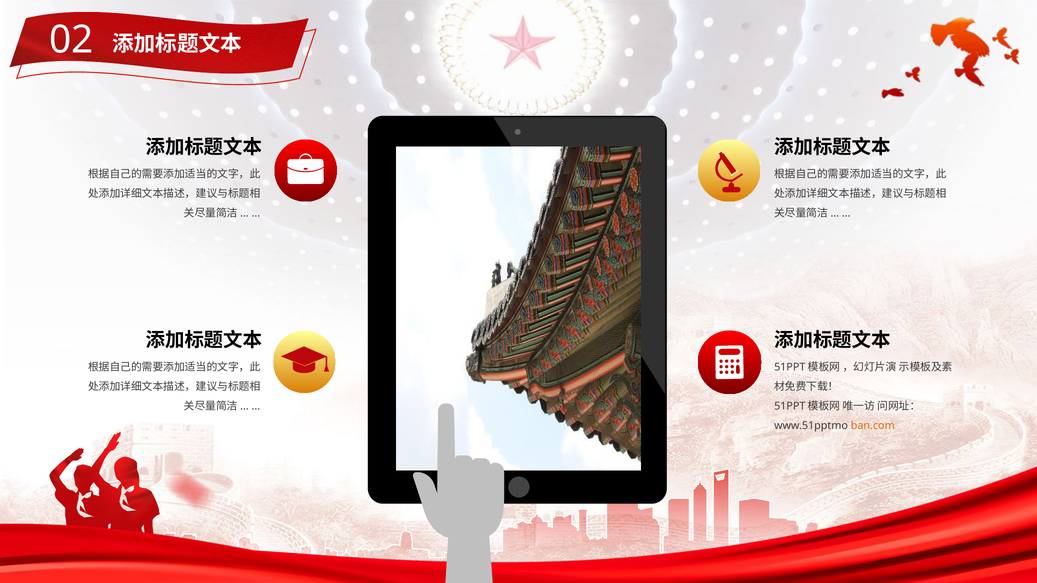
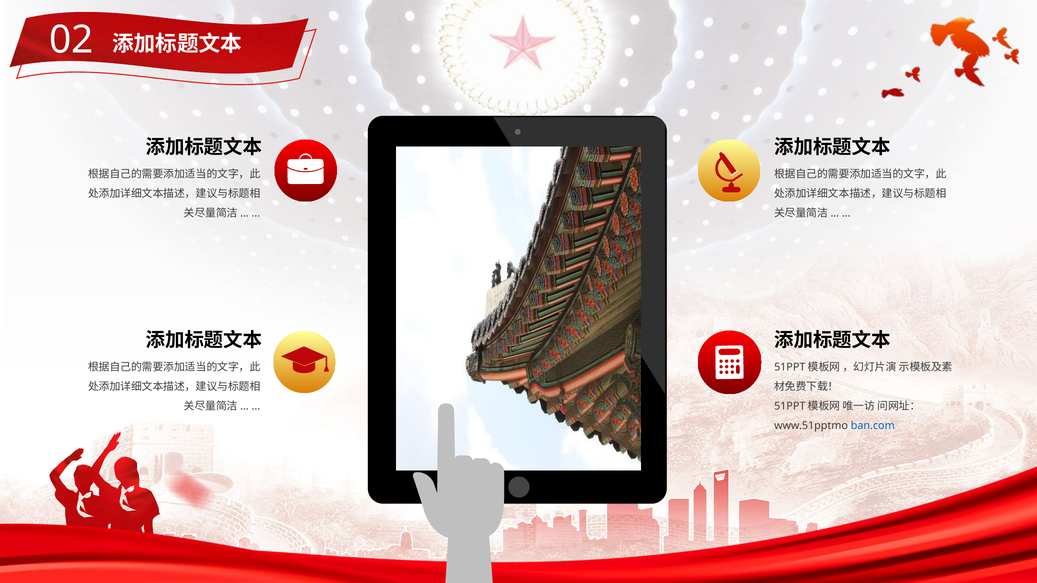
ban.com colour: orange -> blue
